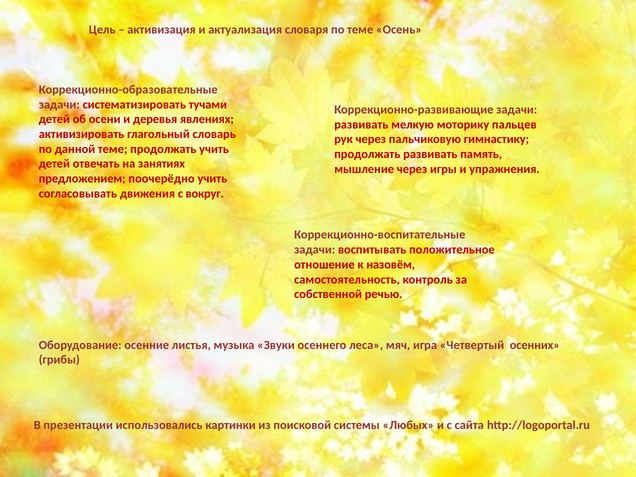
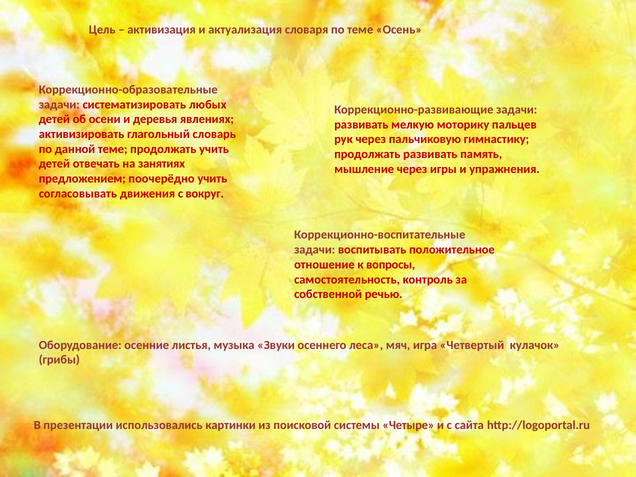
тучами: тучами -> любых
назовём: назовём -> вопросы
осенних: осенних -> кулачок
Любых: Любых -> Четыре
